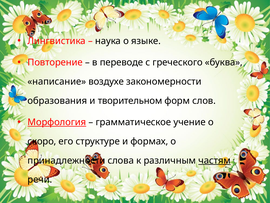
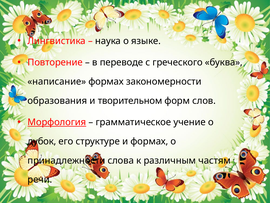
написание воздухе: воздухе -> формах
скоро: скоро -> дубок
частям underline: present -> none
